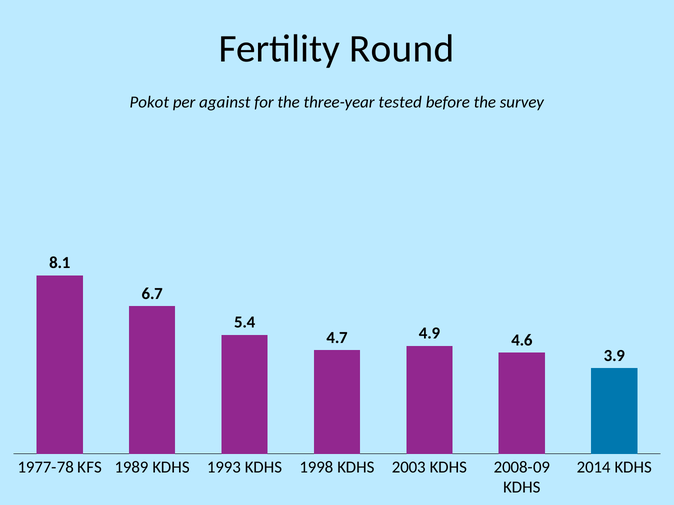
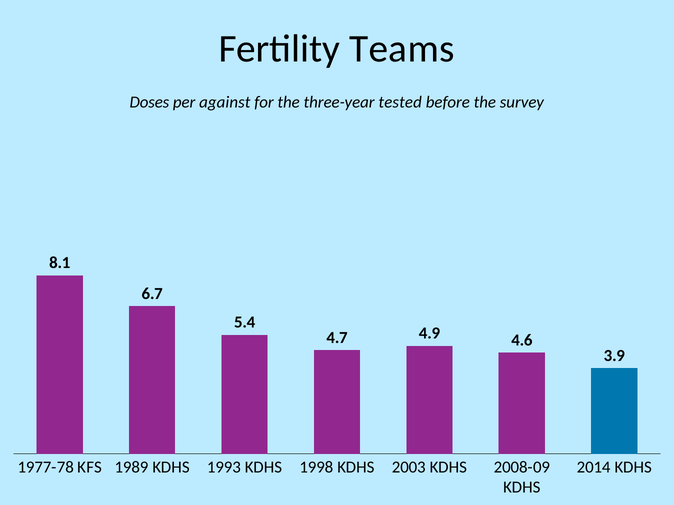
Round: Round -> Teams
Pokot: Pokot -> Doses
